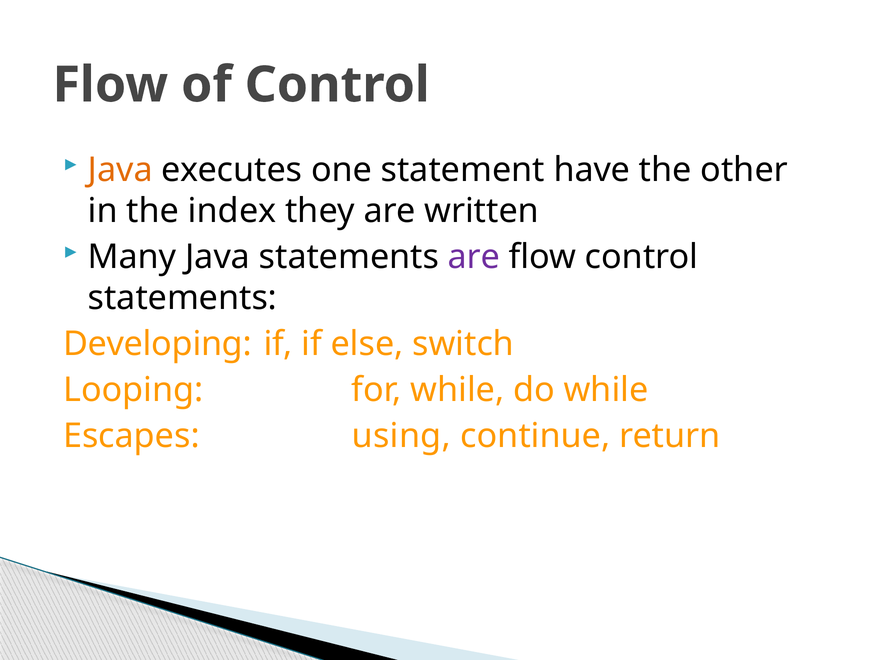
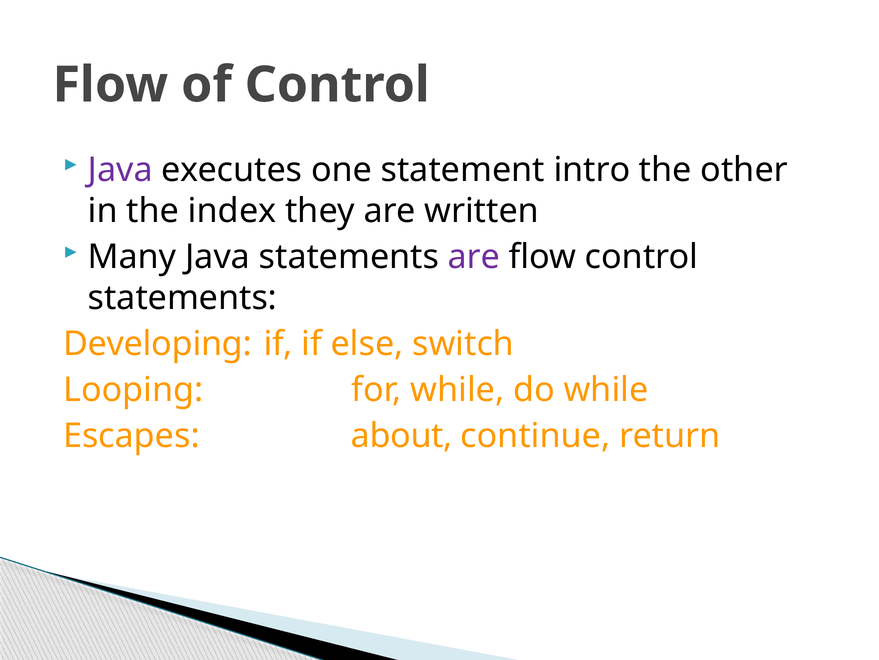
Java at (120, 170) colour: orange -> purple
have: have -> intro
using: using -> about
